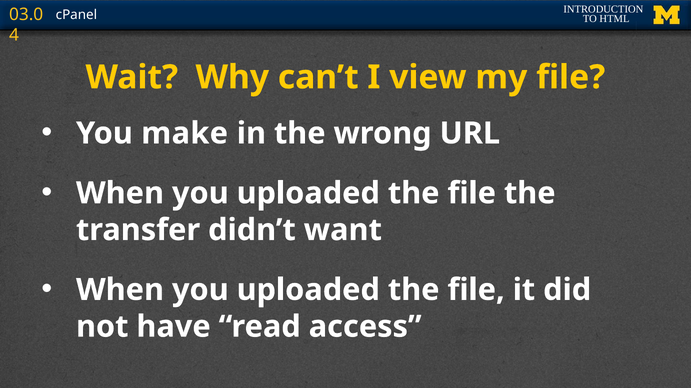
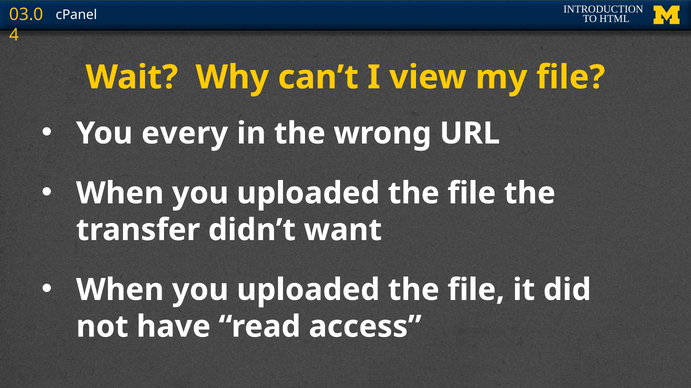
make: make -> every
